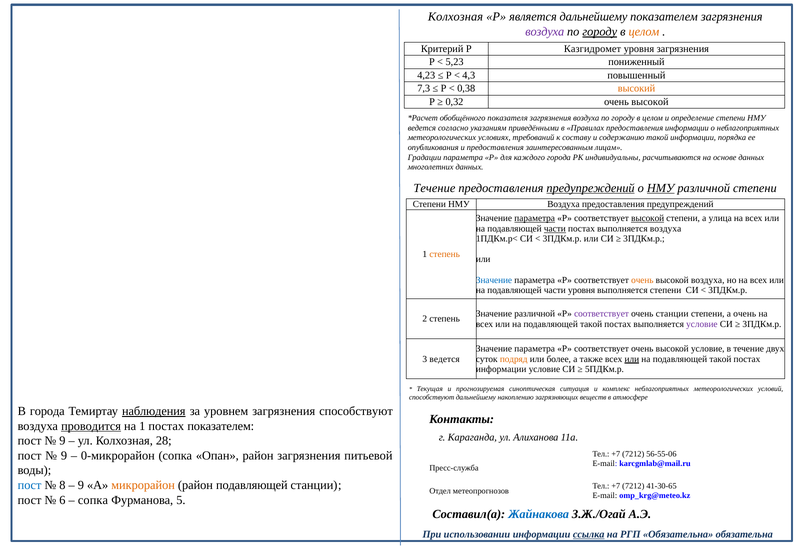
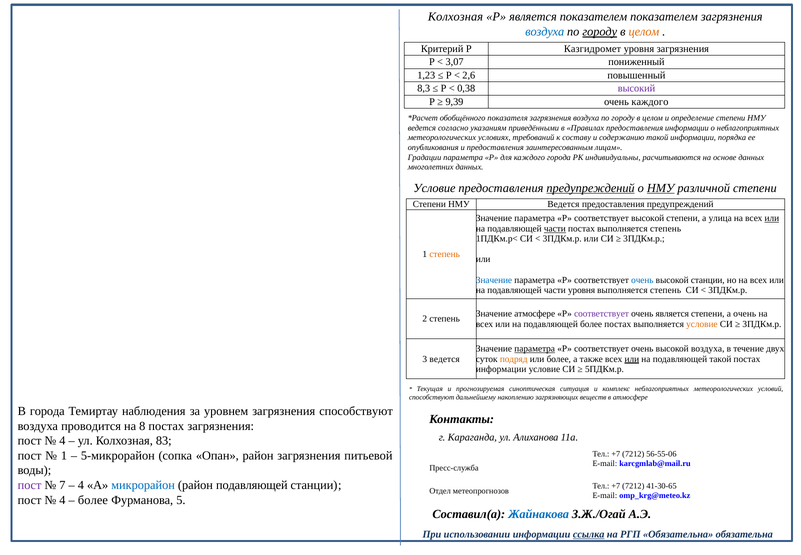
является дальнейшему: дальнейшему -> показателем
воздуха at (545, 32) colour: purple -> blue
5,23: 5,23 -> 3,07
4,23: 4,23 -> 1,23
4,3: 4,3 -> 2,6
7,3: 7,3 -> 8,3
высокий colour: orange -> purple
0,32: 0,32 -> 9,39
высокой at (650, 102): высокой -> каждого
Течение at (434, 188): Течение -> Условие
Воздуха at (564, 204): Воздуха -> Ведется
параметра at (535, 218) underline: present -> none
высокой at (648, 218) underline: present -> none
или at (772, 218) underline: none -> present
постах выполняется воздуха: воздуха -> степень
очень at (642, 280) colour: orange -> blue
высокой воздуха: воздуха -> станции
степени at (666, 290): степени -> степень
Значение различной: различной -> атмосфере
очень станции: станции -> является
такой at (591, 324): такой -> более
условие at (702, 324) colour: purple -> orange
параметра at (535, 348) underline: none -> present
высокой условие: условие -> воздуха
наблюдения underline: present -> none
проводится underline: present -> none
на 1: 1 -> 8
постах показателем: показателем -> загрязнения
9 at (62, 440): 9 -> 4
28: 28 -> 83
9 at (64, 455): 9 -> 1
0-микрорайон: 0-микрорайон -> 5-микрорайон
пост at (30, 485) colour: blue -> purple
8: 8 -> 7
9 at (81, 485): 9 -> 4
микрорайон colour: orange -> blue
6 at (62, 500): 6 -> 4
сопка at (93, 500): сопка -> более
